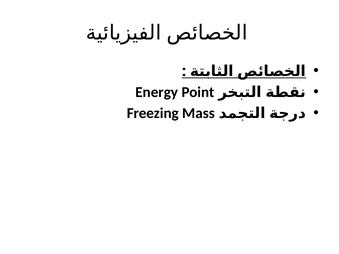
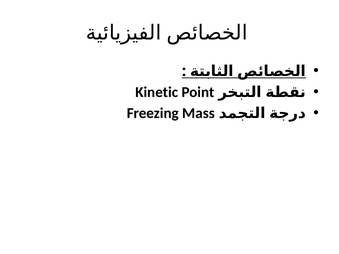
Energy: Energy -> Kinetic
